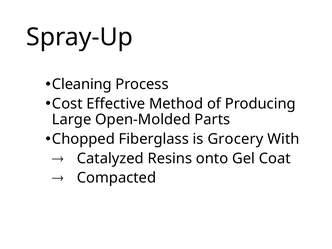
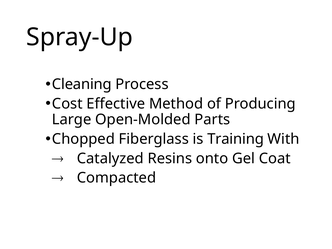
Grocery: Grocery -> Training
